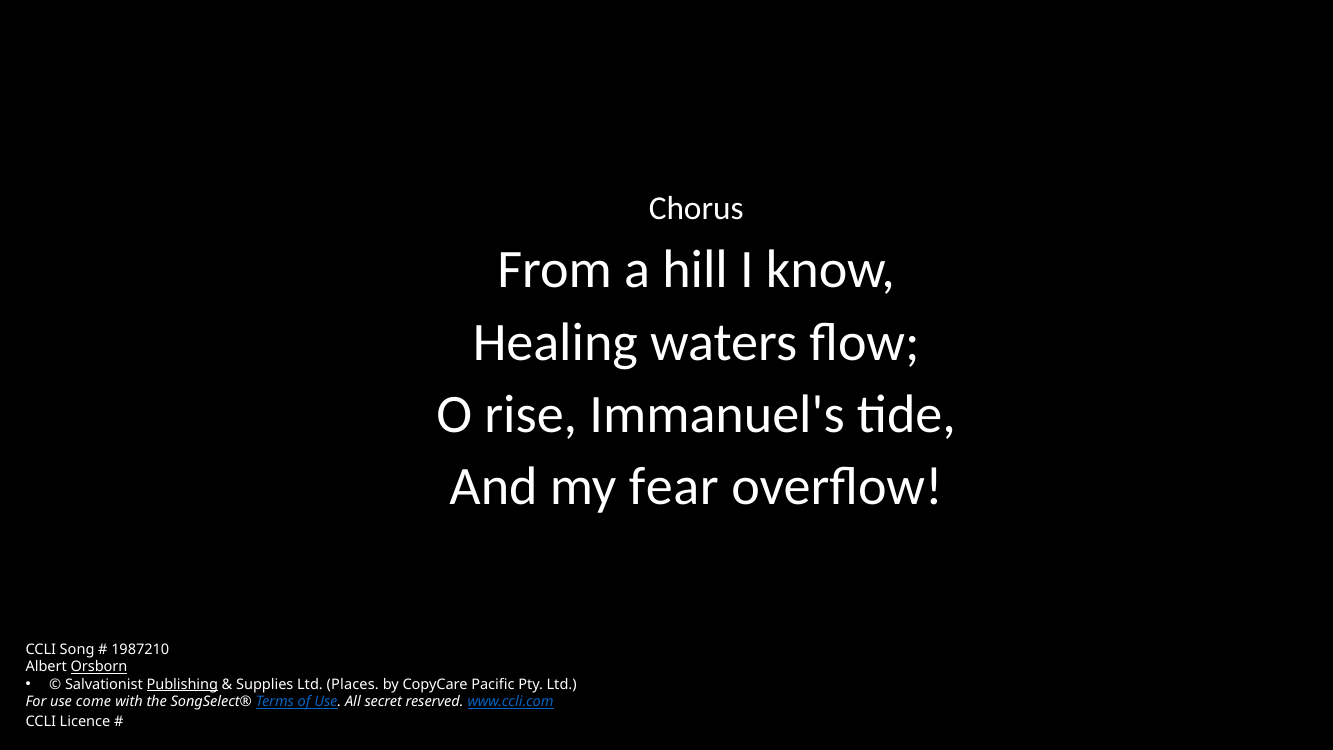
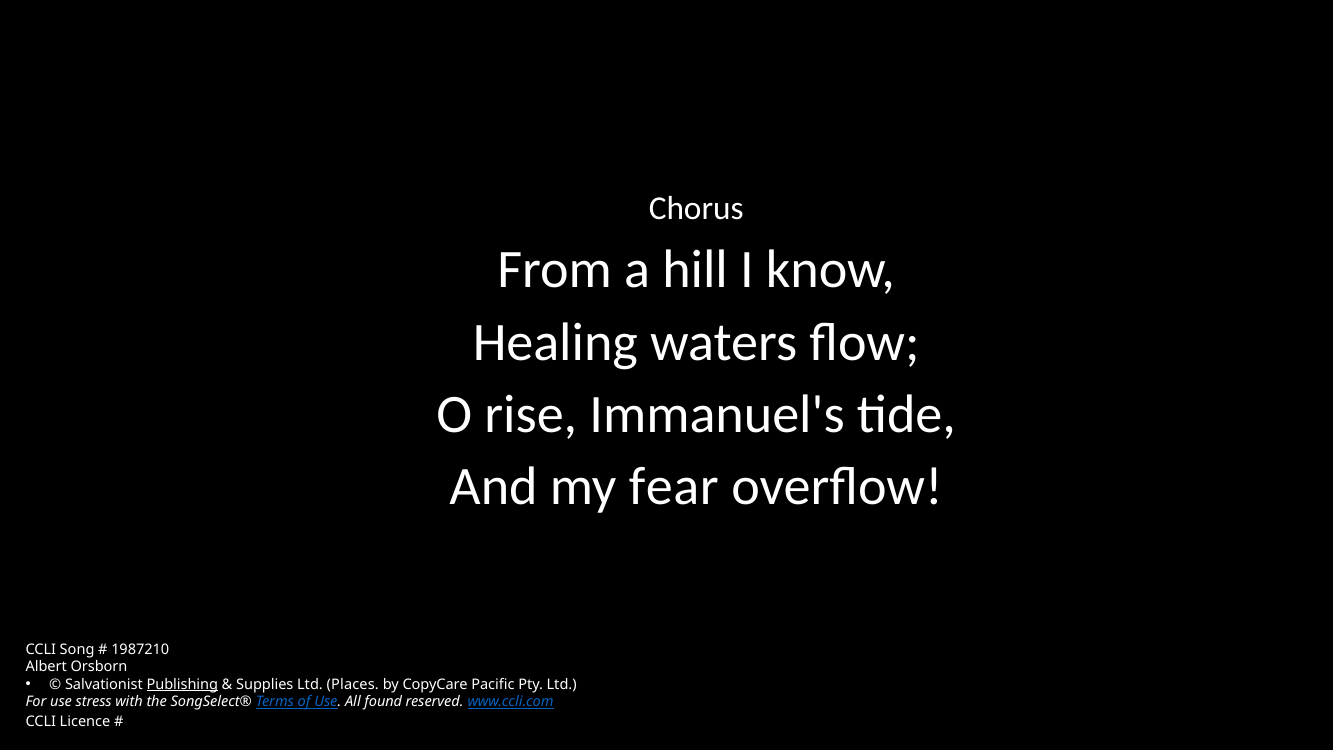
Orsborn underline: present -> none
come: come -> stress
secret: secret -> found
